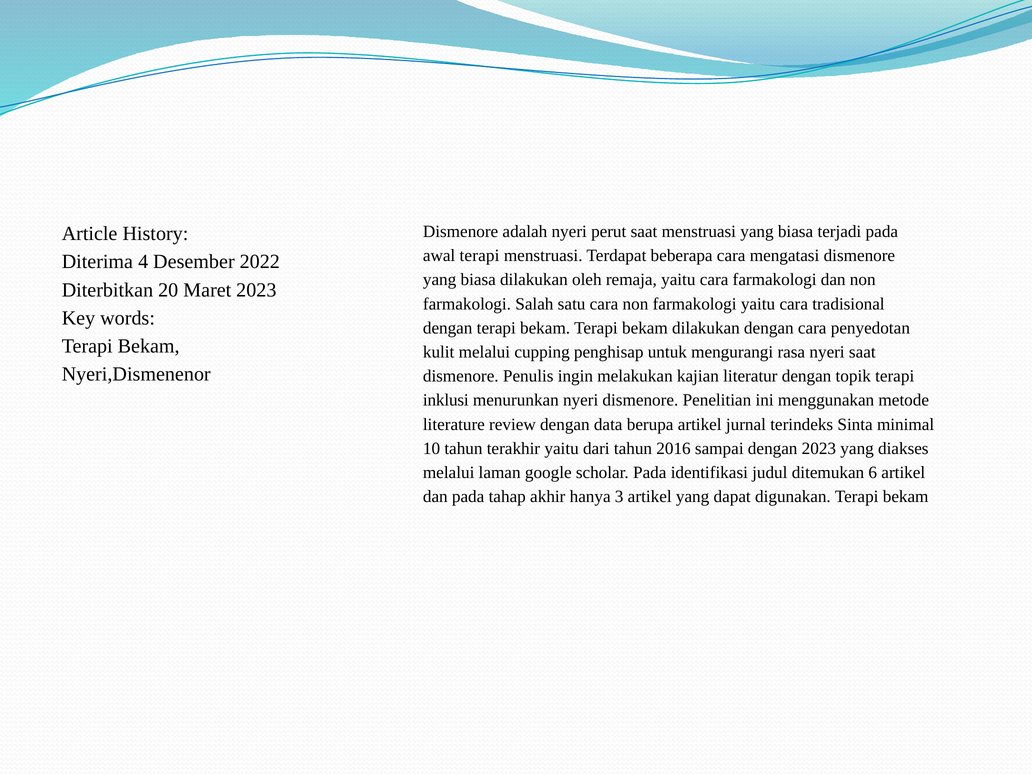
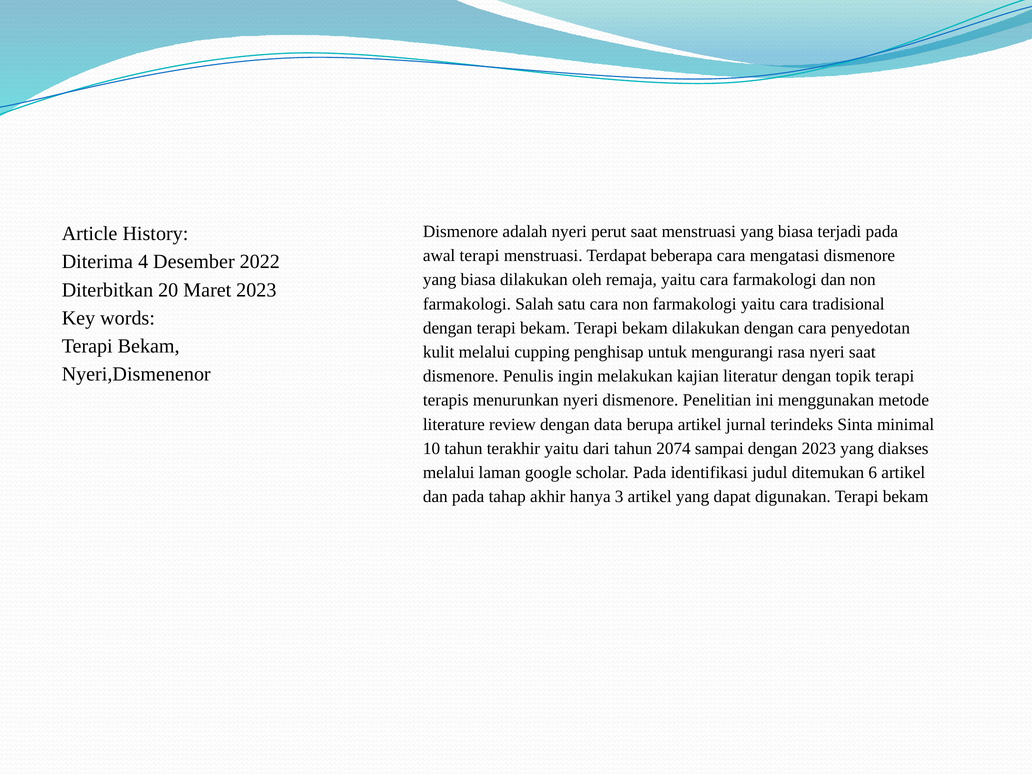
inklusi: inklusi -> terapis
2016: 2016 -> 2074
